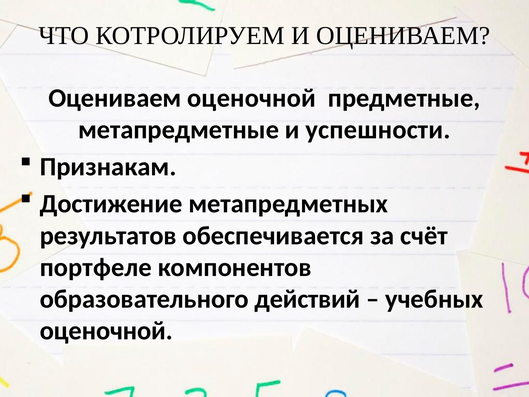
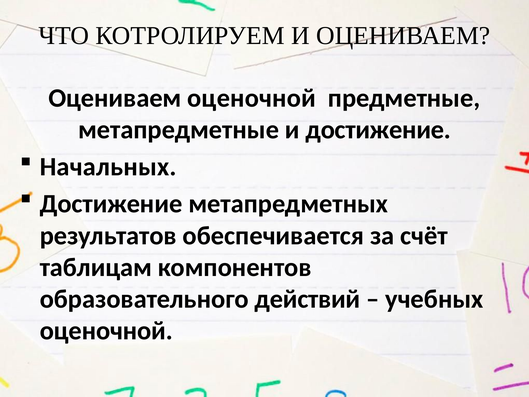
и успешности: успешности -> достижение
Признакам: Признакам -> Начальных
портфеле: портфеле -> таблицам
